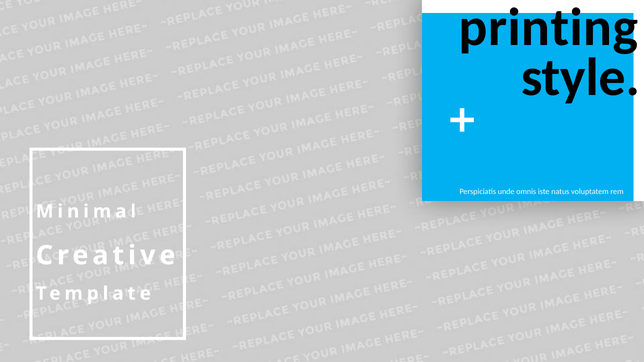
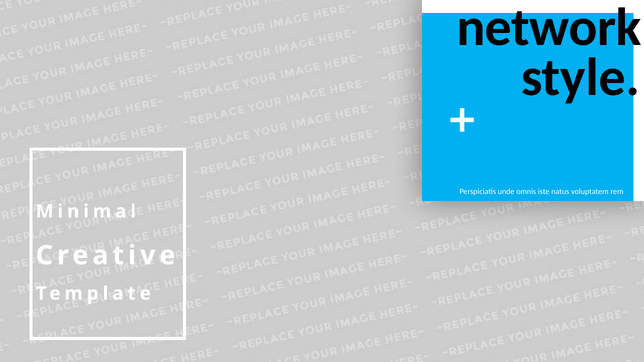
printing: printing -> network
